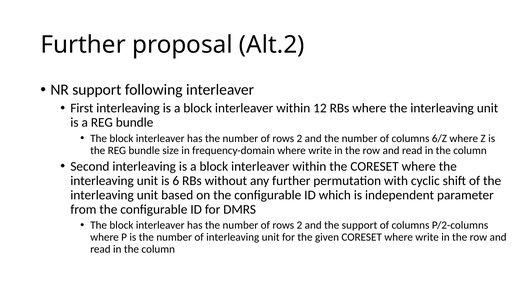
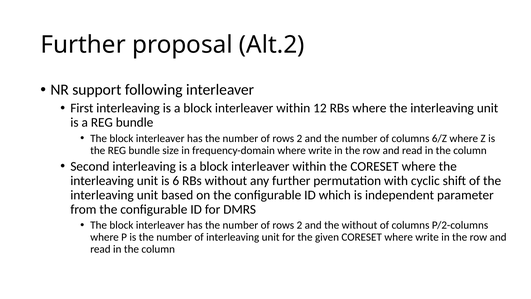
the support: support -> without
